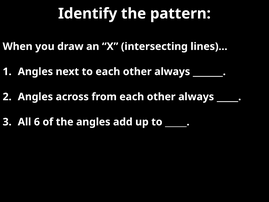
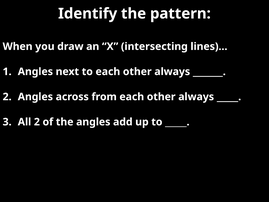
All 6: 6 -> 2
